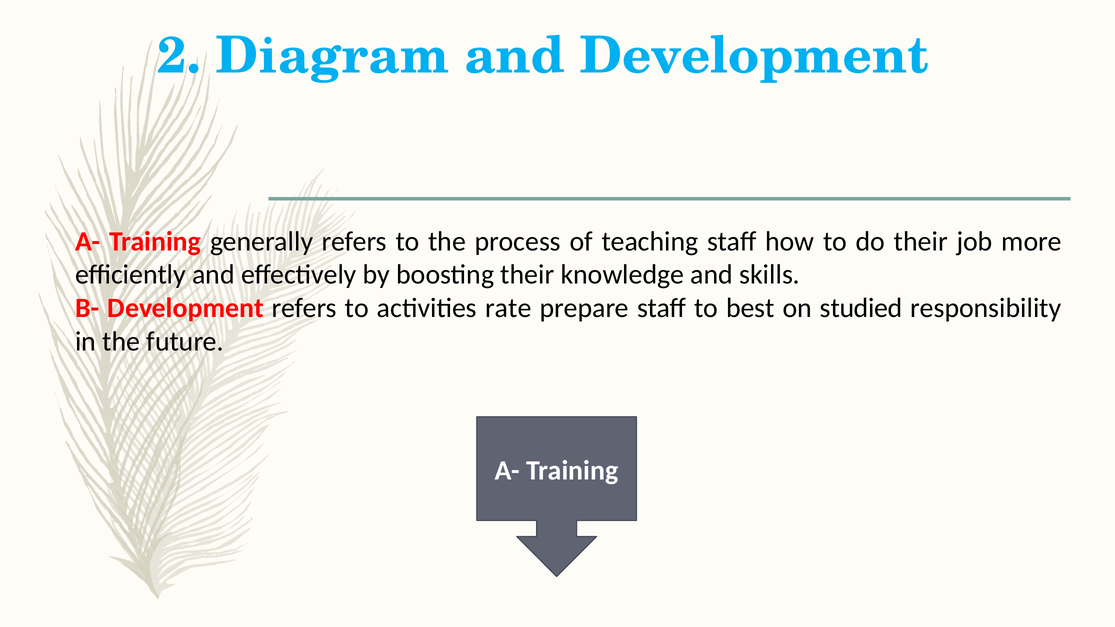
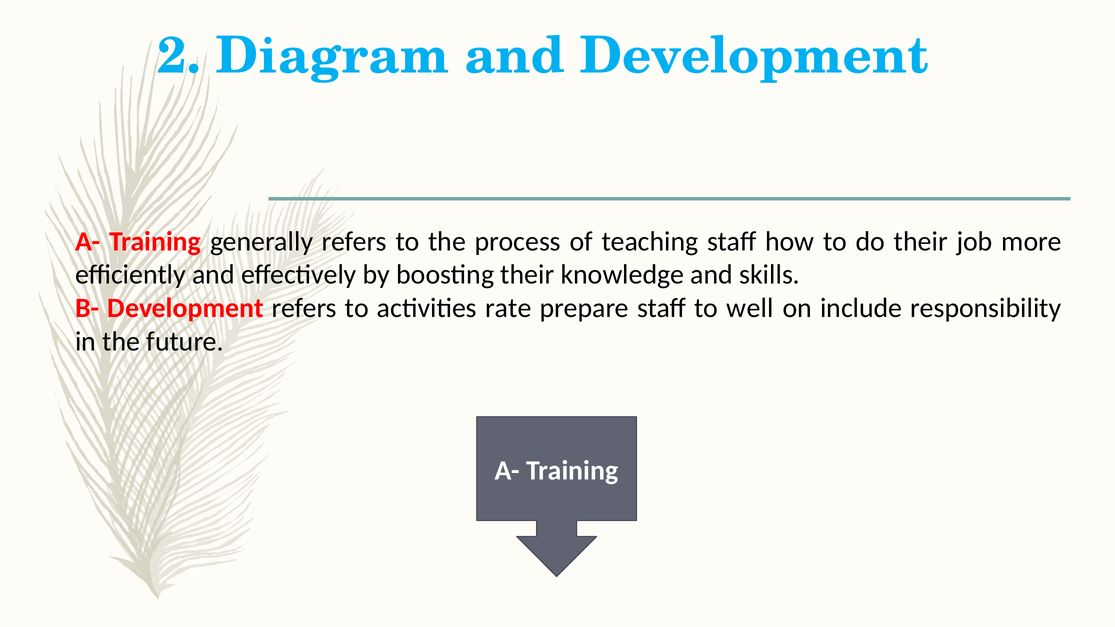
best: best -> well
studied: studied -> include
